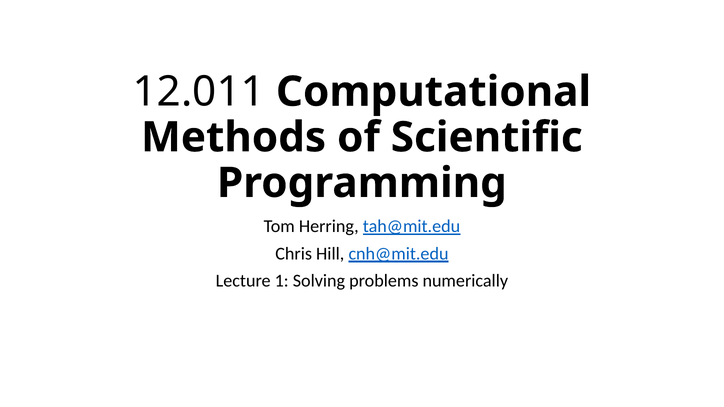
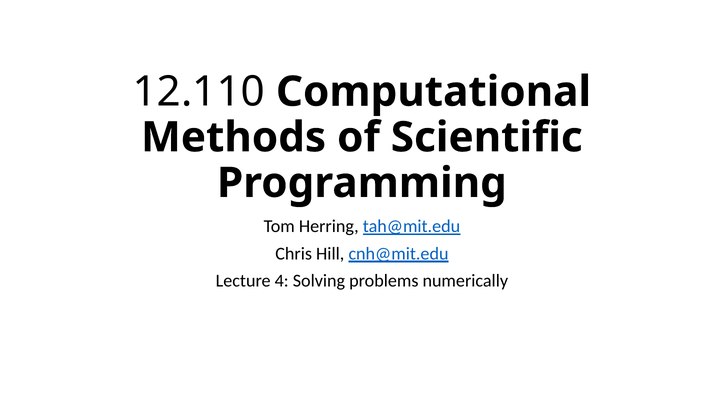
12.011: 12.011 -> 12.110
1: 1 -> 4
